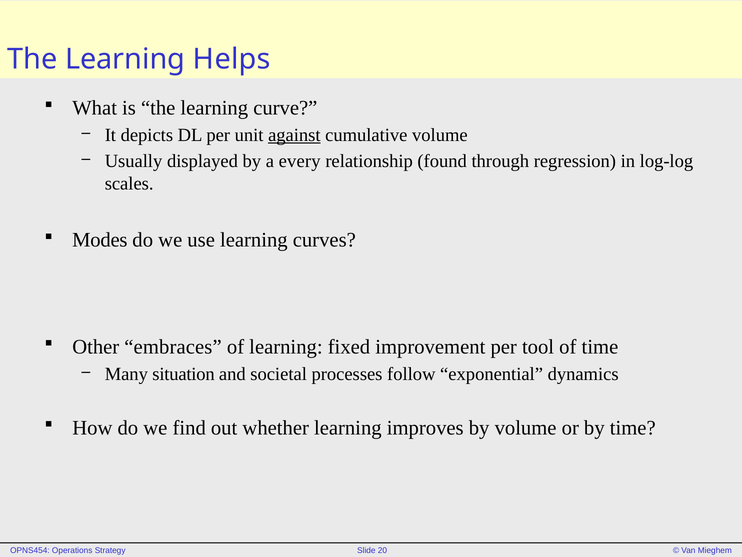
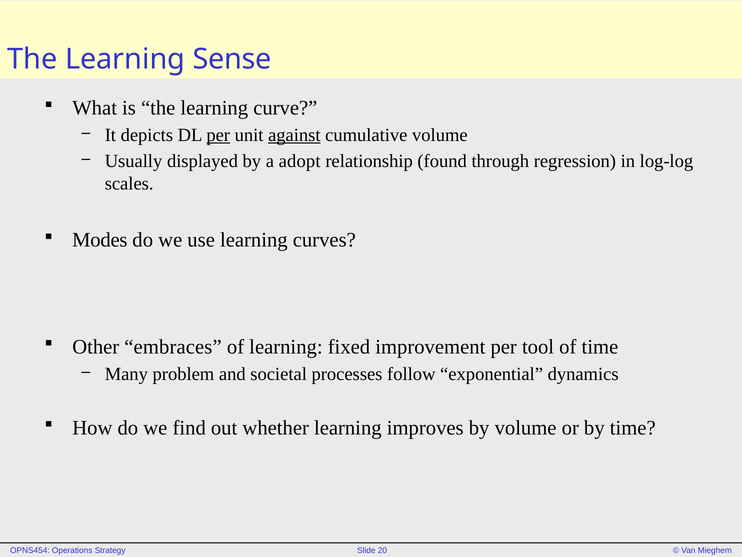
Helps: Helps -> Sense
per at (218, 135) underline: none -> present
every: every -> adopt
situation: situation -> problem
